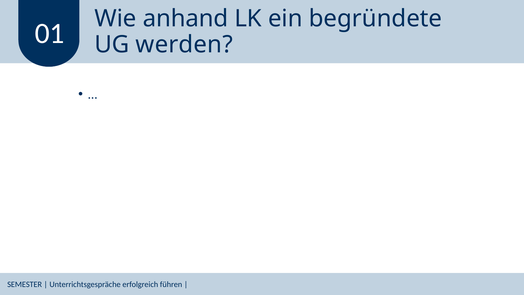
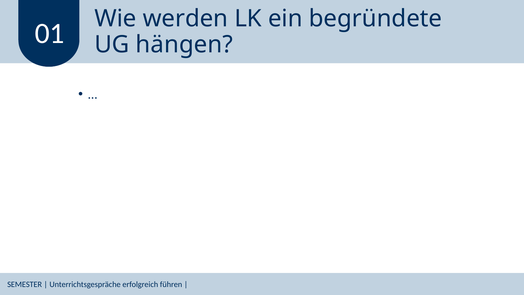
anhand: anhand -> werden
werden: werden -> hängen
